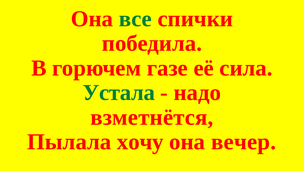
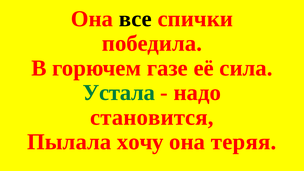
все colour: green -> black
взметнётся: взметнётся -> становится
вечер: вечер -> теряя
